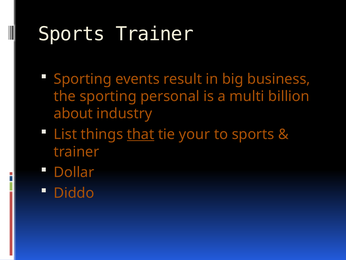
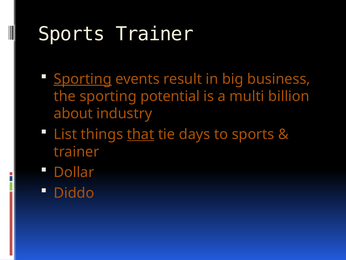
Sporting at (83, 79) underline: none -> present
personal: personal -> potential
your: your -> days
